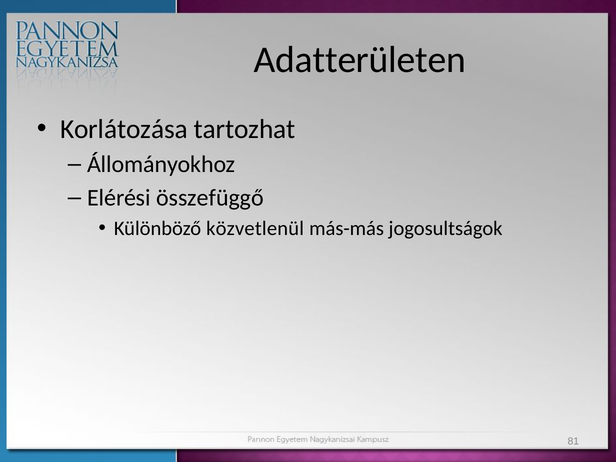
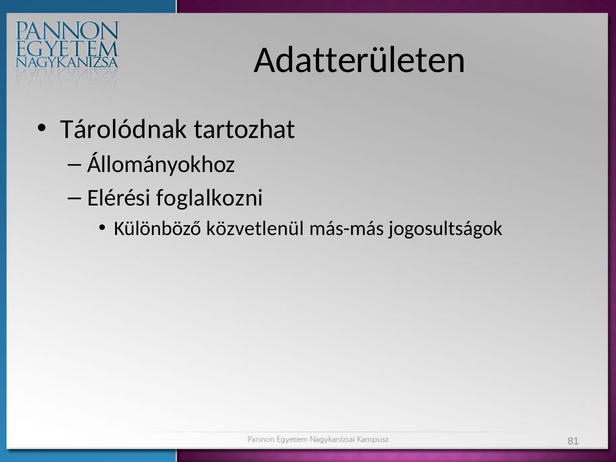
Korlátozása: Korlátozása -> Tárolódnak
összefüggő: összefüggő -> foglalkozni
